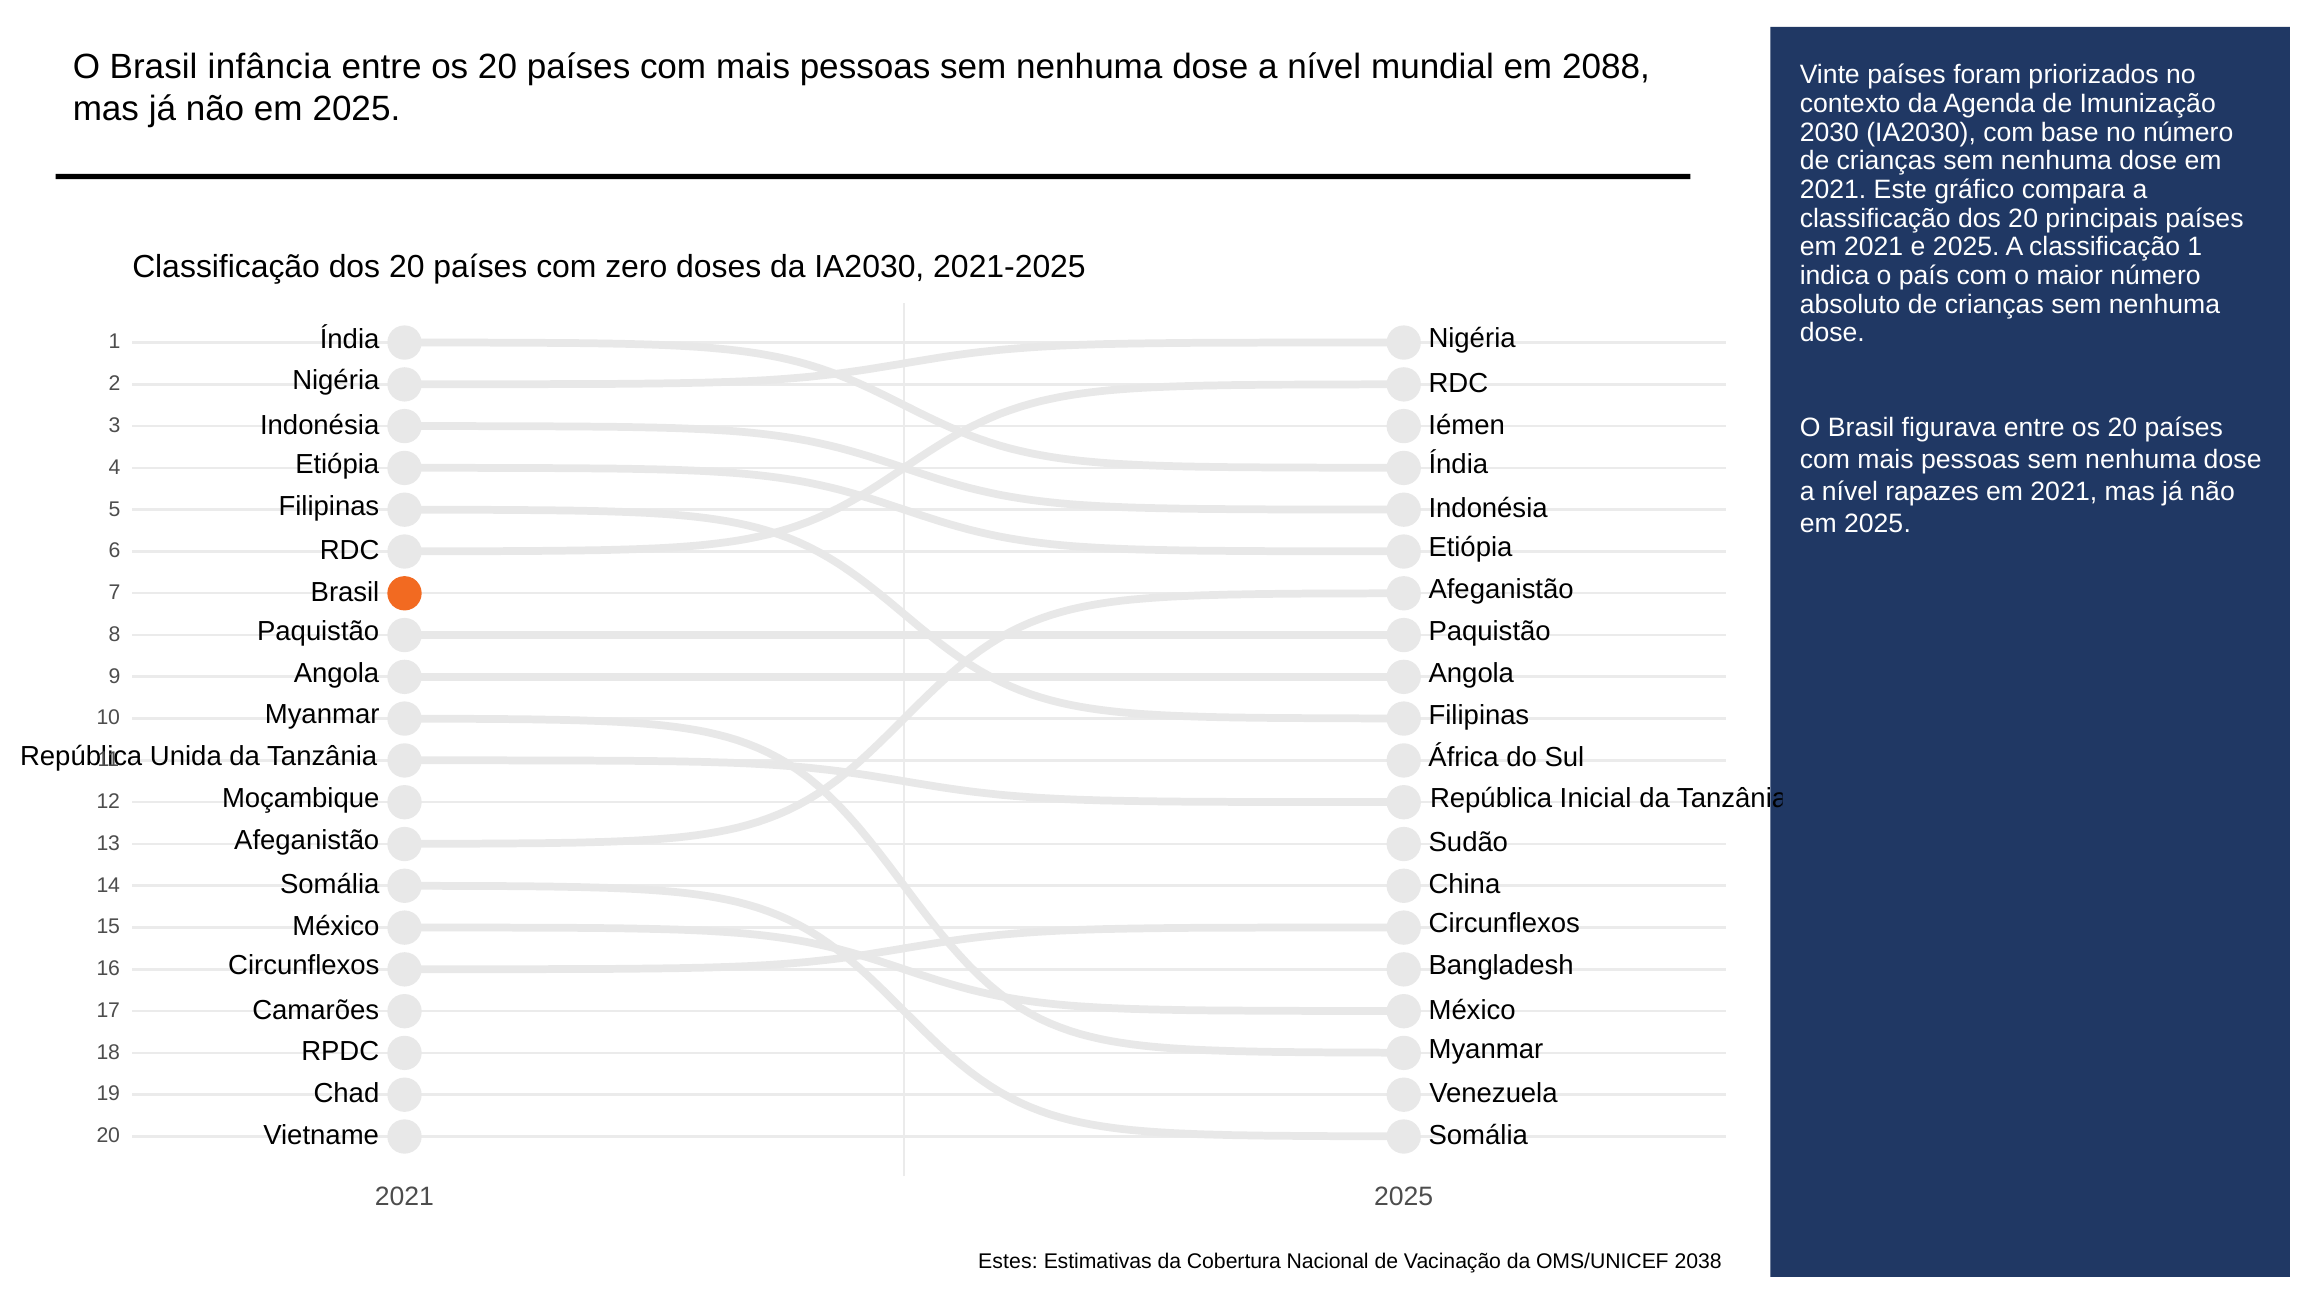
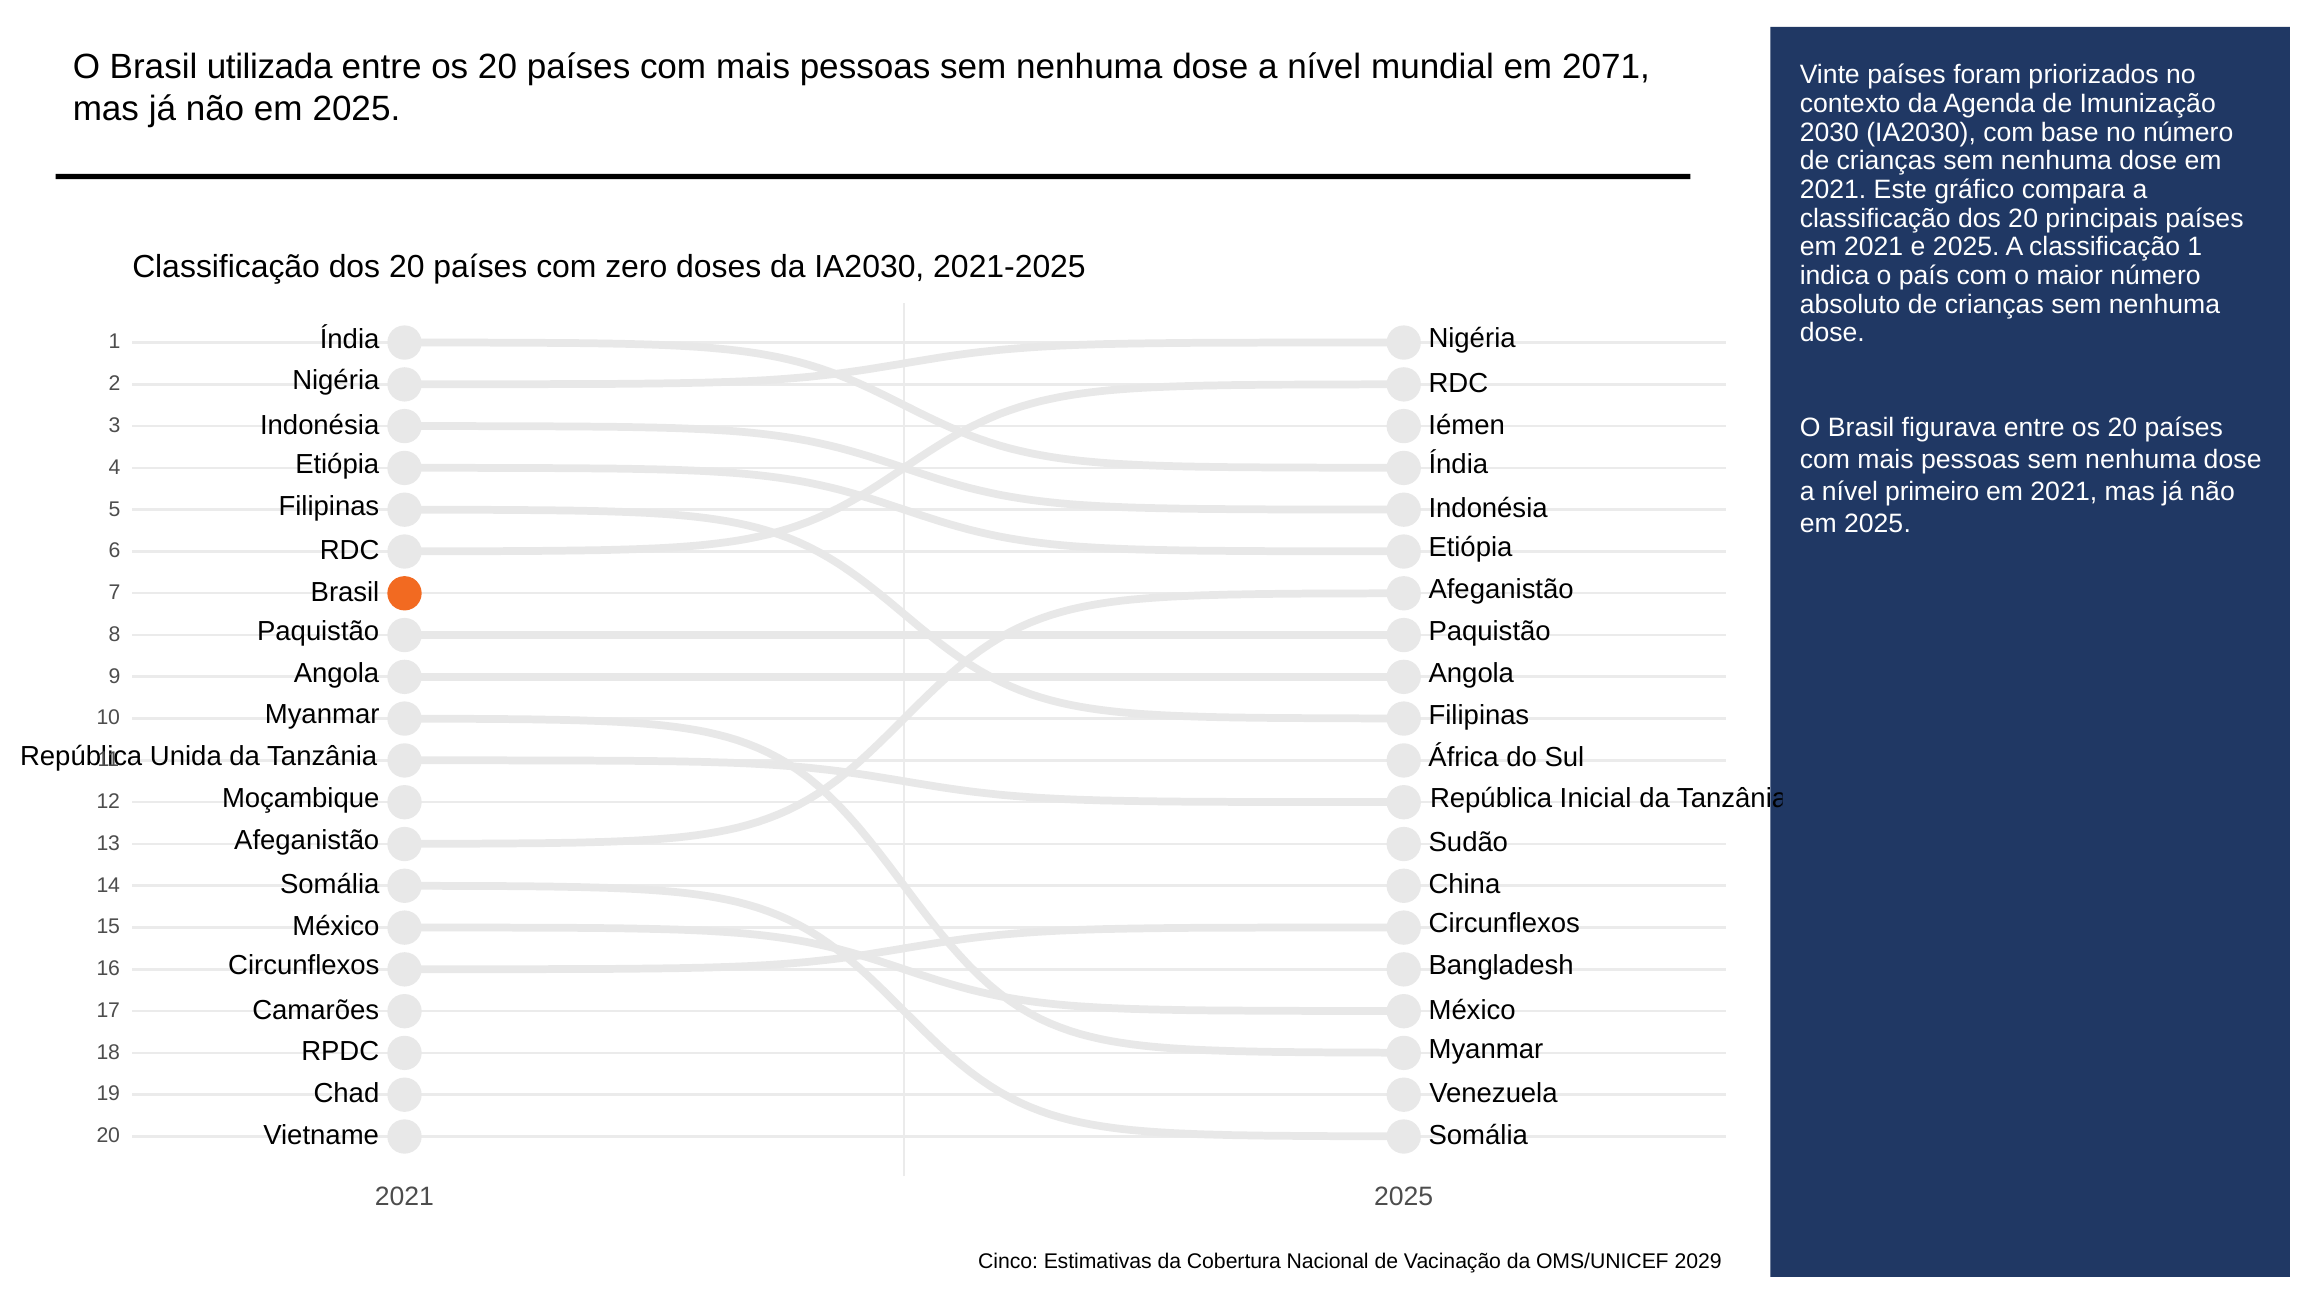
infância: infância -> utilizada
2088: 2088 -> 2071
rapazes: rapazes -> primeiro
Estes: Estes -> Cinco
2038: 2038 -> 2029
